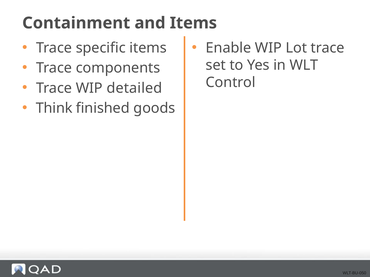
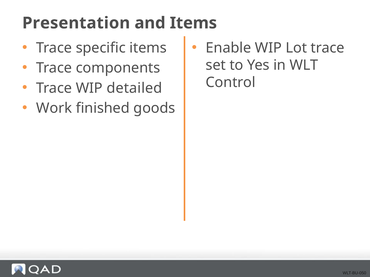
Containment: Containment -> Presentation
Think: Think -> Work
